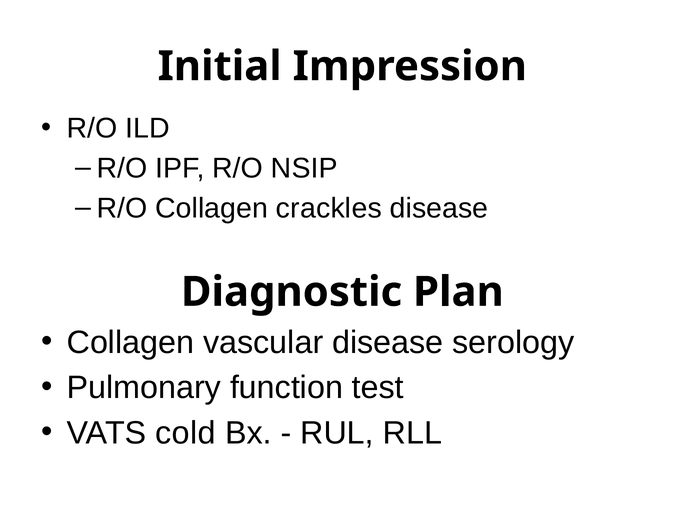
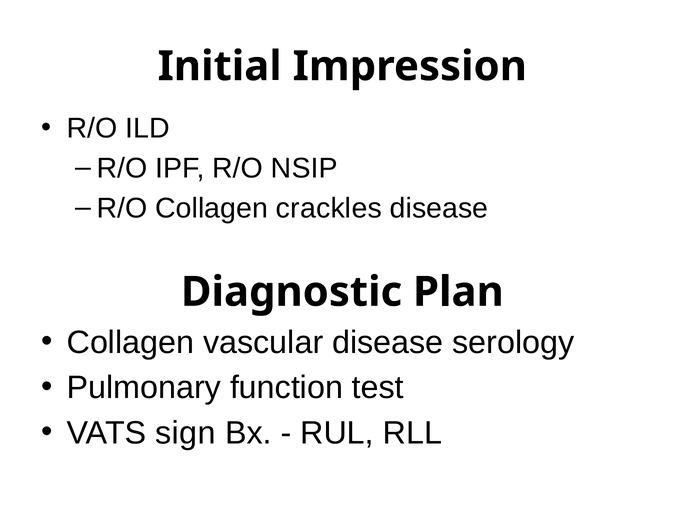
cold: cold -> sign
